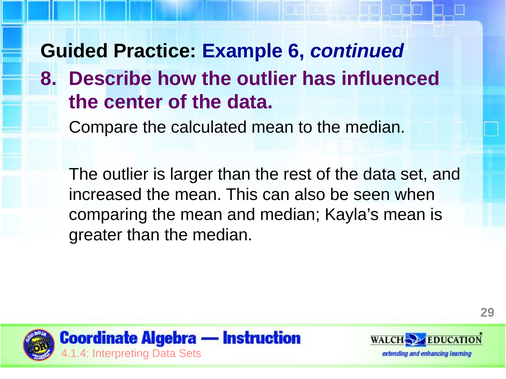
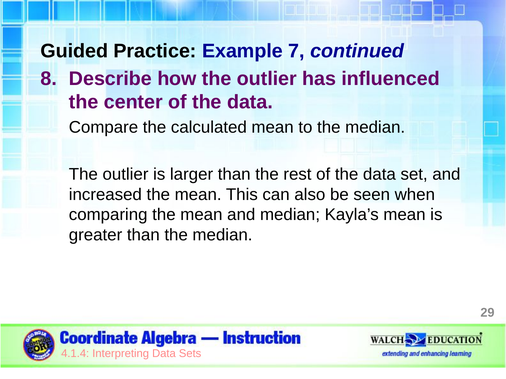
6: 6 -> 7
